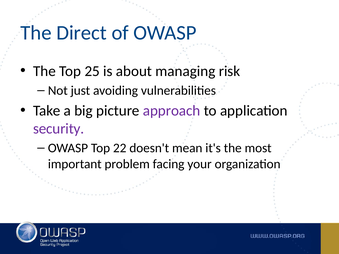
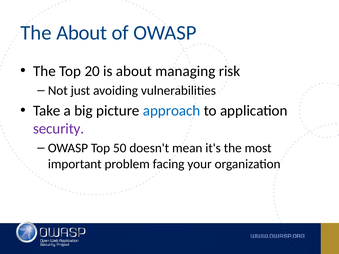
The Direct: Direct -> About
25: 25 -> 20
approach colour: purple -> blue
22: 22 -> 50
